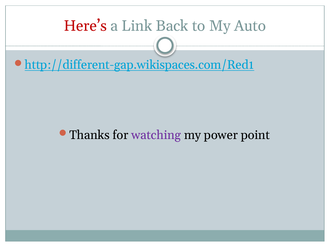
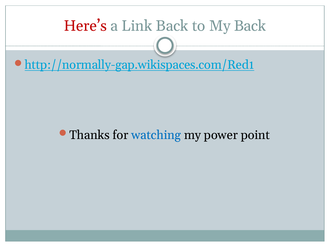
My Auto: Auto -> Back
http://different-gap.wikispaces.com/Red1: http://different-gap.wikispaces.com/Red1 -> http://normally-gap.wikispaces.com/Red1
watching colour: purple -> blue
